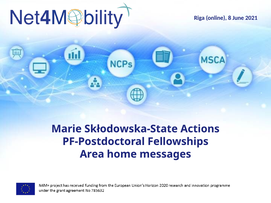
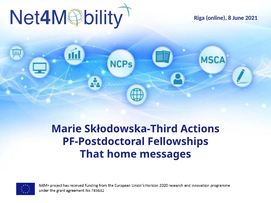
Skłodowska-State: Skłodowska-State -> Skłodowska-Third
Area: Area -> That
